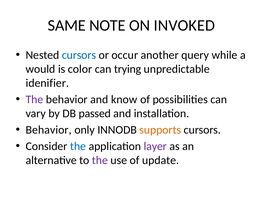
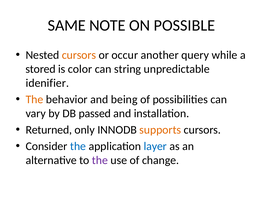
INVOKED: INVOKED -> POSSIBLE
cursors at (79, 55) colour: blue -> orange
would: would -> stored
trying: trying -> string
The at (34, 100) colour: purple -> orange
know: know -> being
Behavior at (49, 130): Behavior -> Returned
layer colour: purple -> blue
update: update -> change
